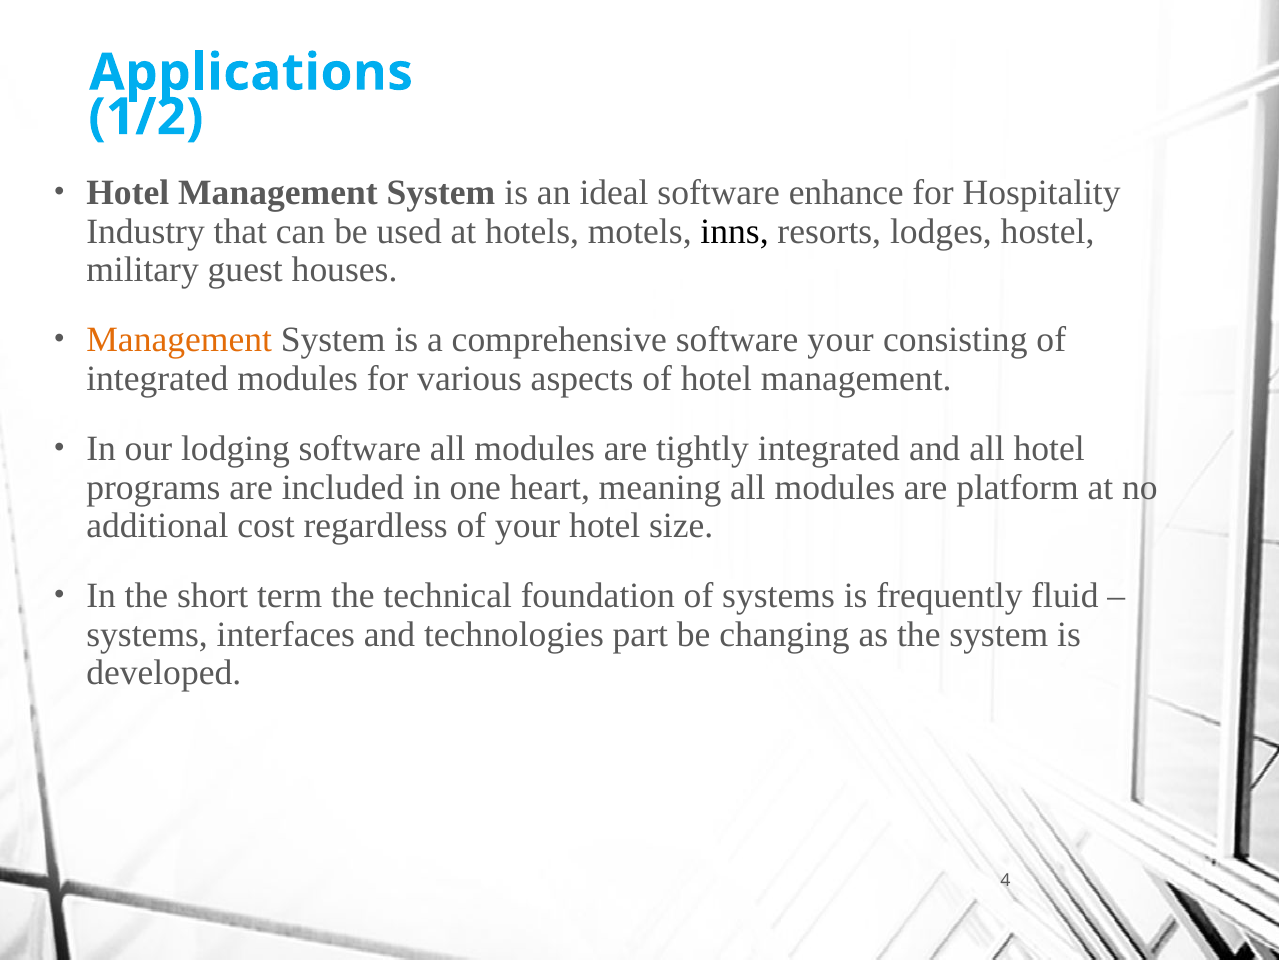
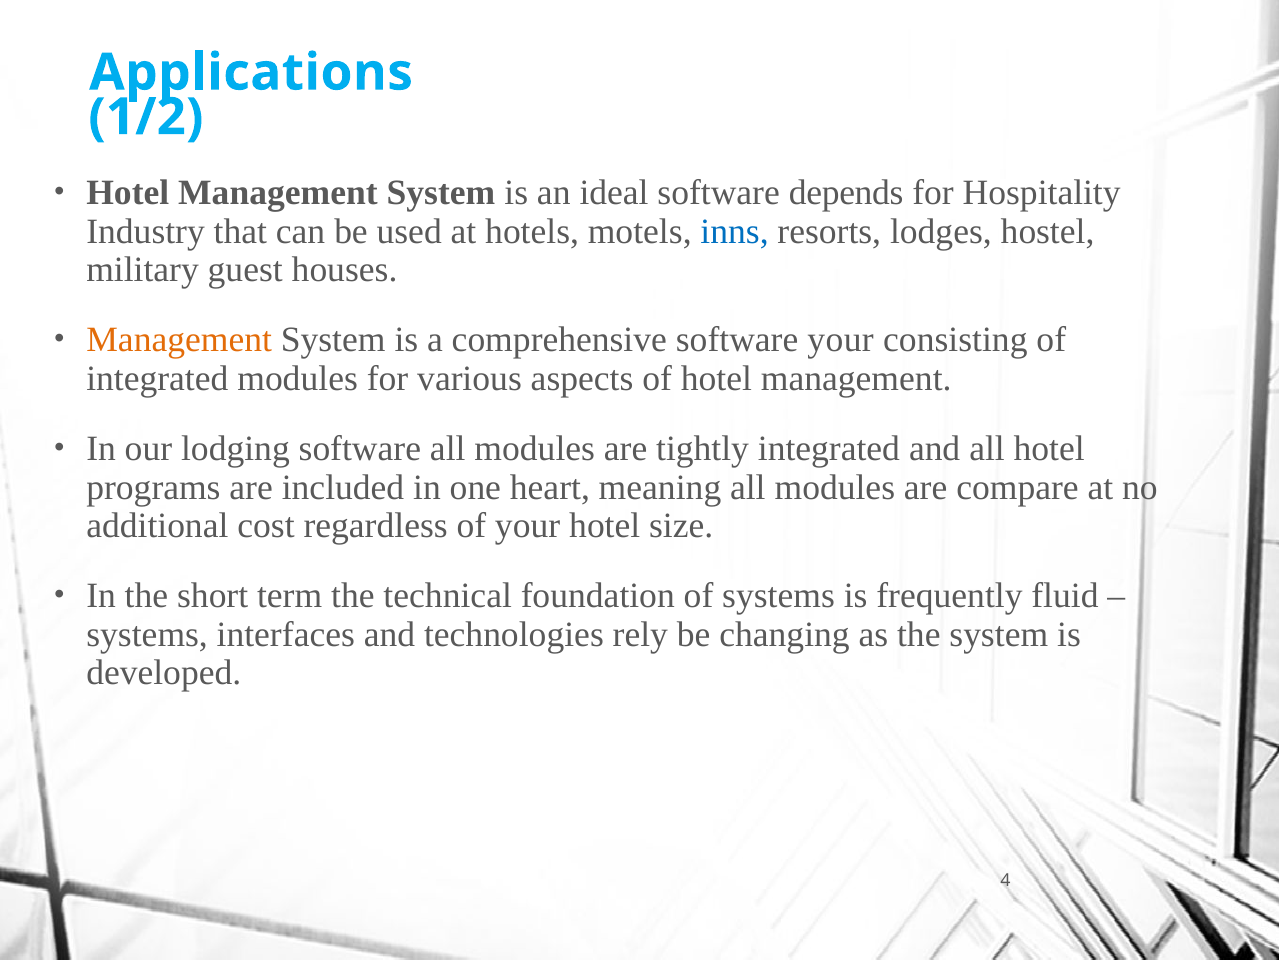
enhance: enhance -> depends
inns colour: black -> blue
platform: platform -> compare
part: part -> rely
